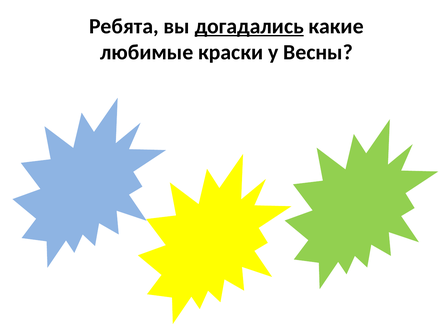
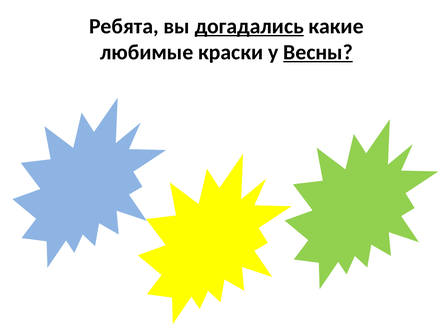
Весны underline: none -> present
